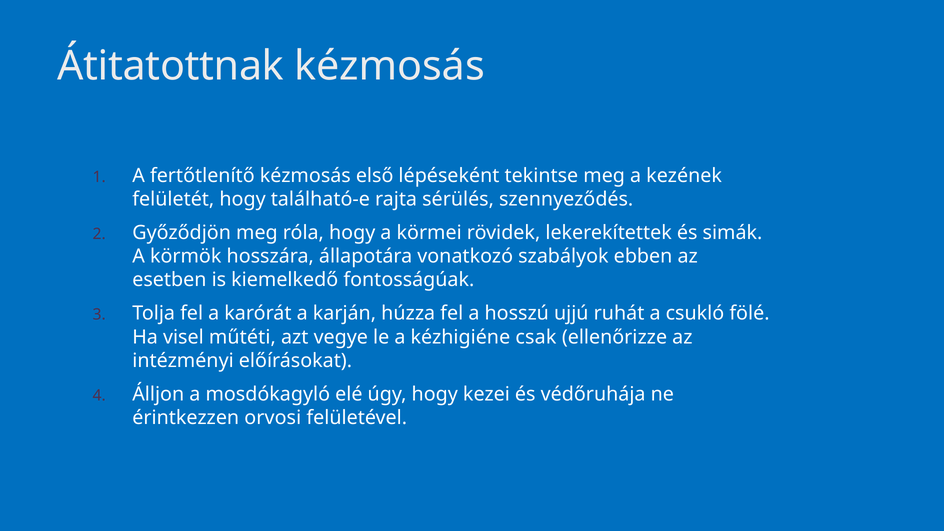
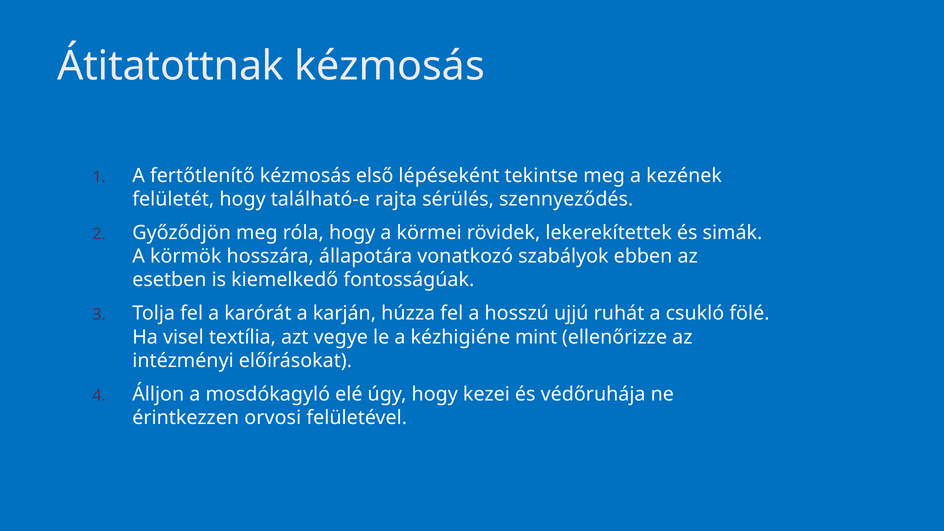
műtéti: műtéti -> textília
csak: csak -> mint
